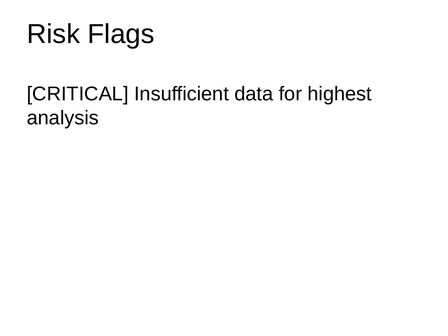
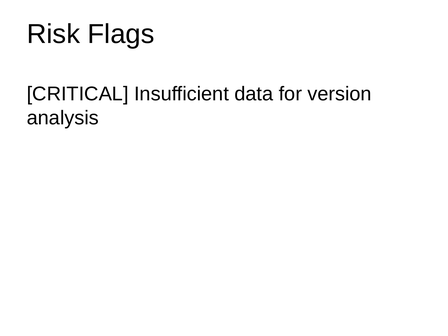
highest: highest -> version
